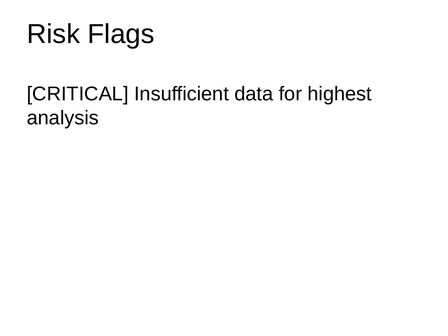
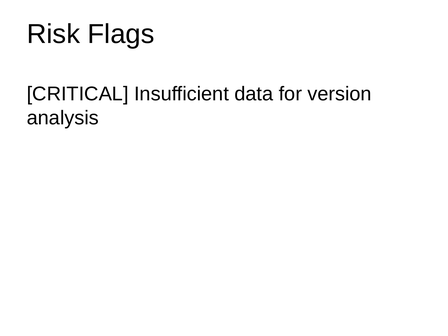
highest: highest -> version
